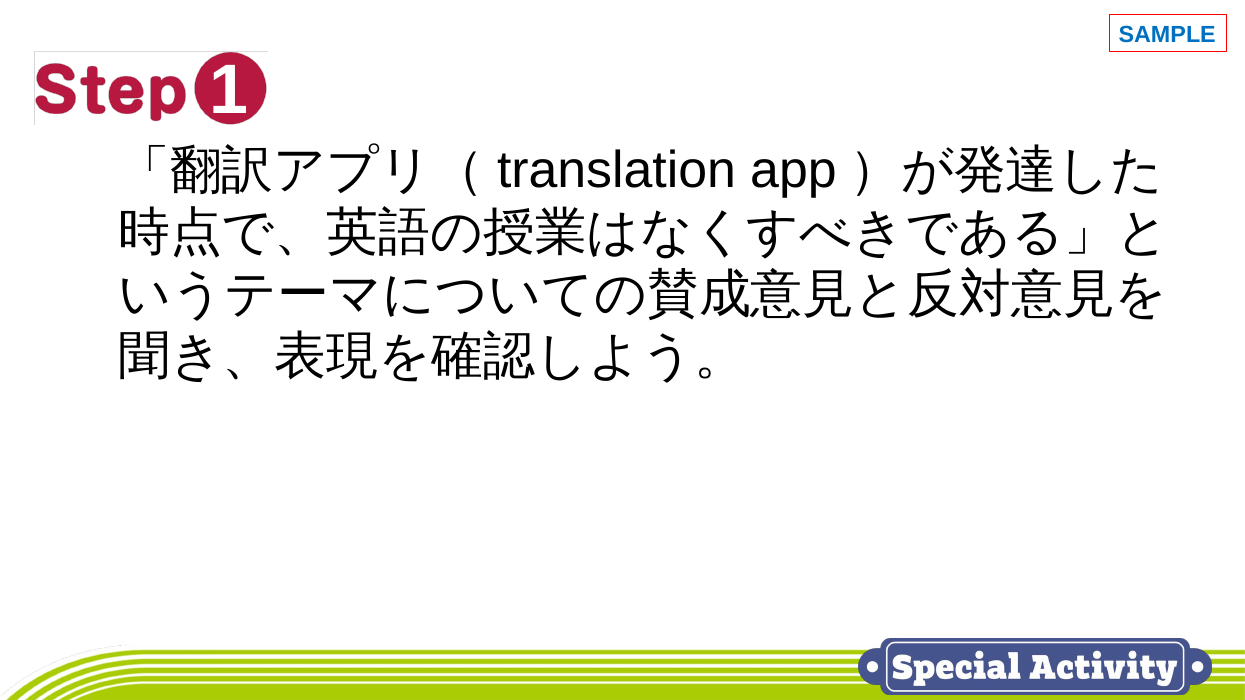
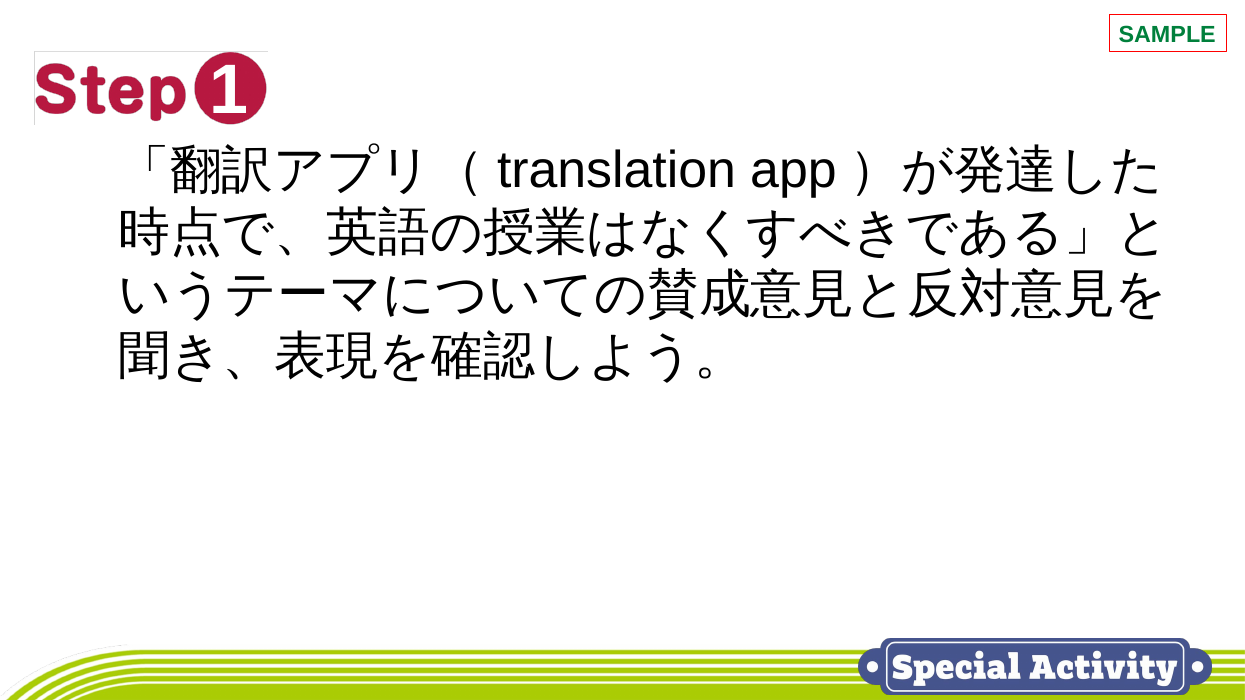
SAMPLE colour: blue -> green
